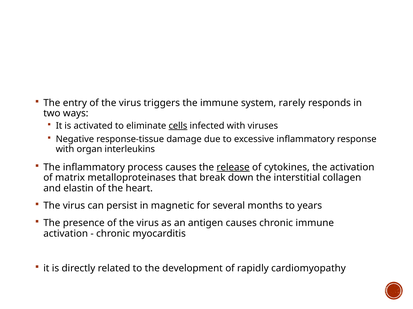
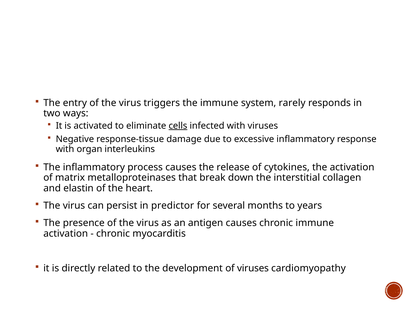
release underline: present -> none
magnetic: magnetic -> predictor
of rapidly: rapidly -> viruses
